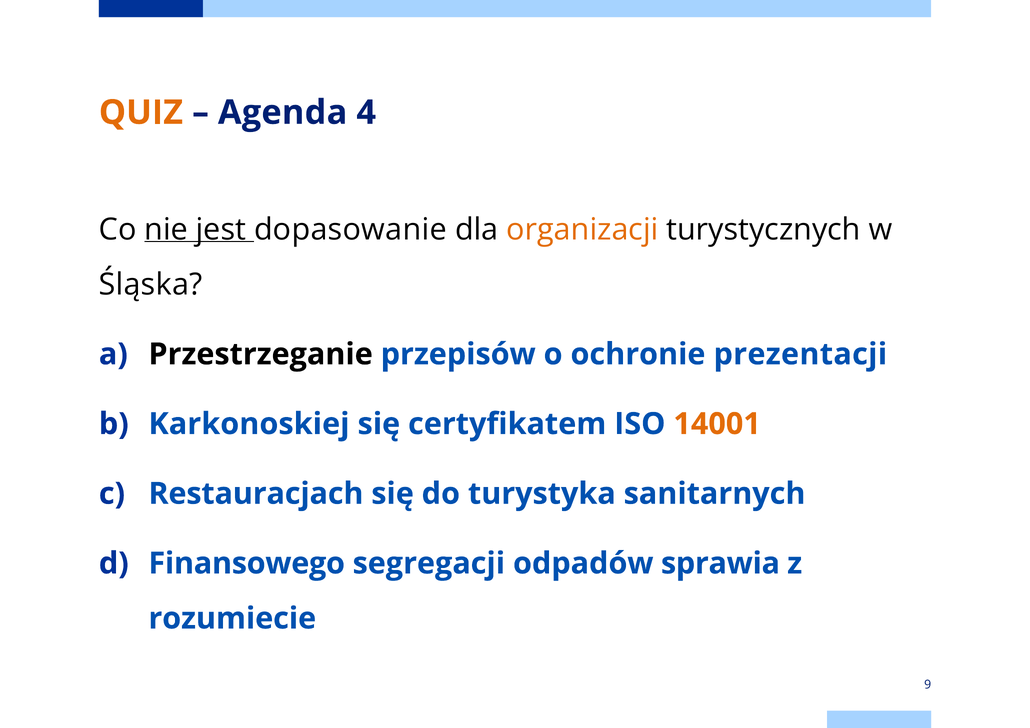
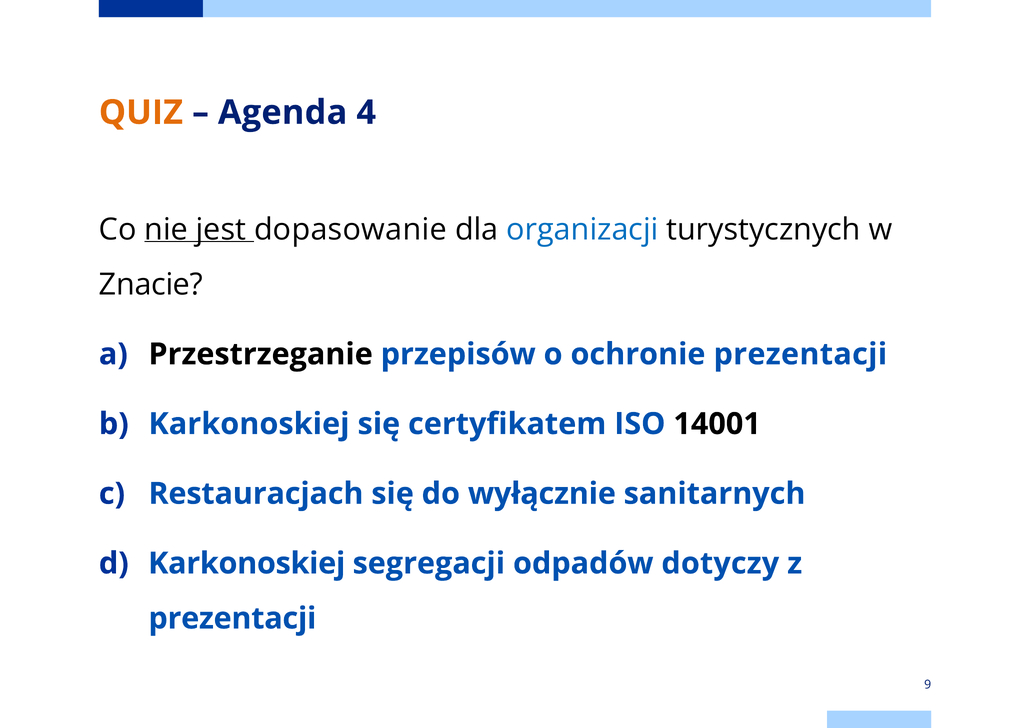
organizacji colour: orange -> blue
Śląska: Śląska -> Znacie
14001 colour: orange -> black
turystyka: turystyka -> wyłącznie
Finansowego at (247, 564): Finansowego -> Karkonoskiej
sprawia: sprawia -> dotyczy
rozumiecie at (232, 619): rozumiecie -> prezentacji
